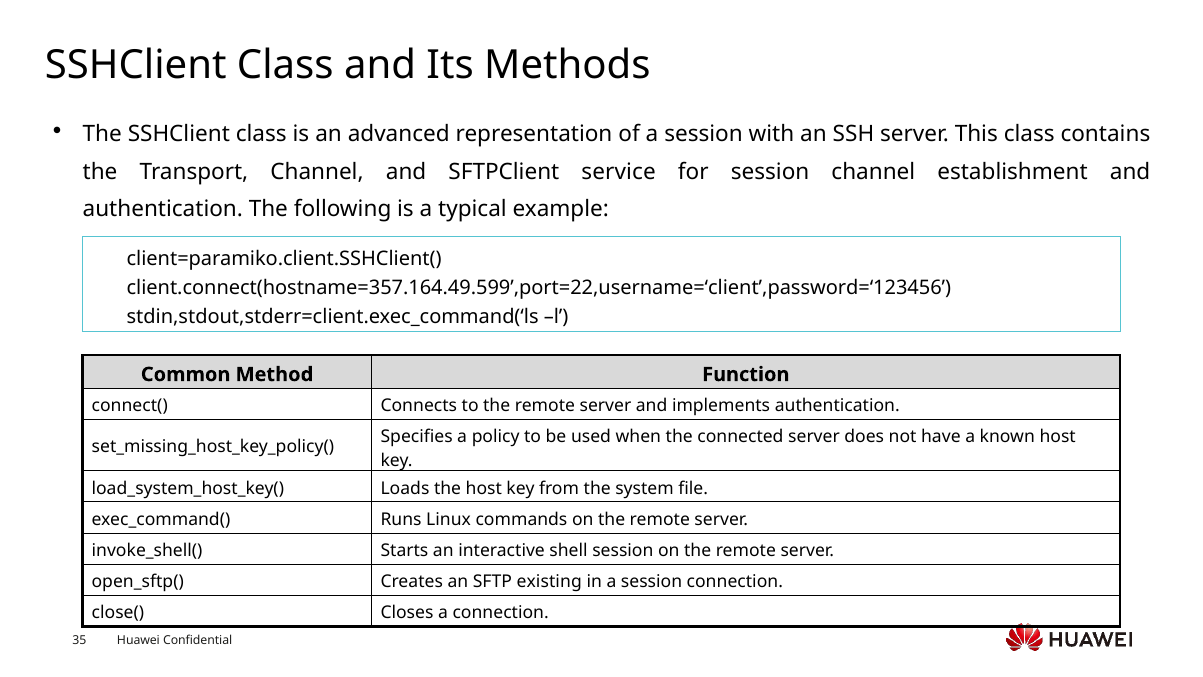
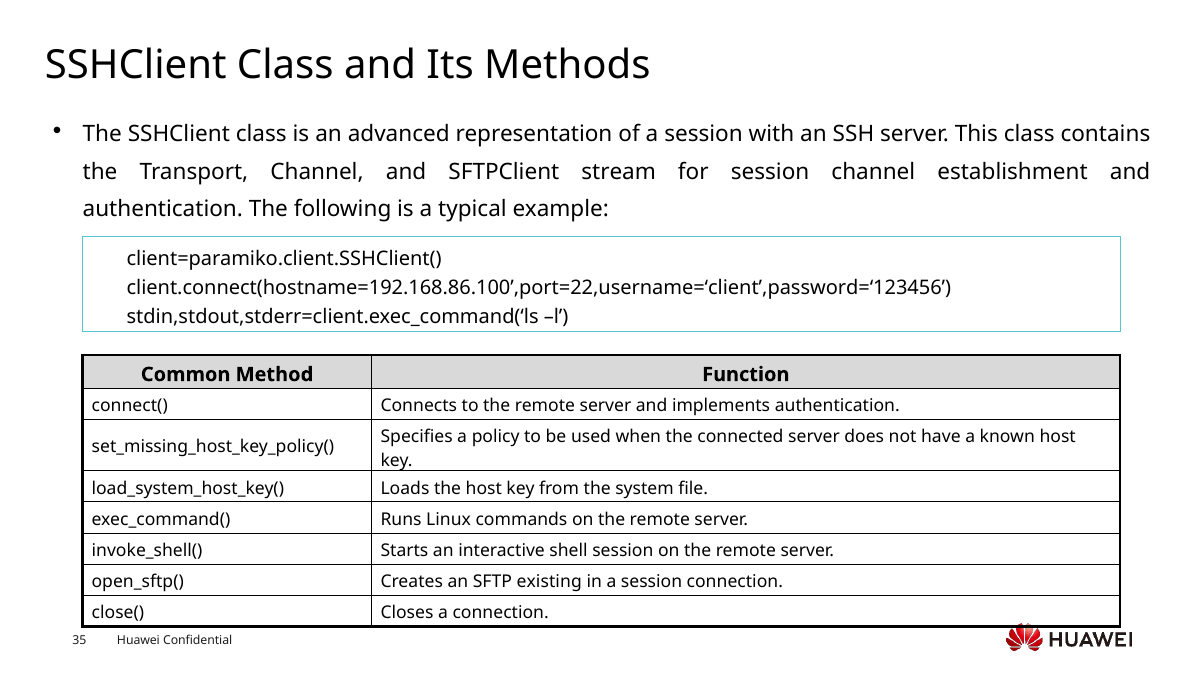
service: service -> stream
client.connect(hostname=357.164.49.599’,port=22,username=‘client’,password=‘123456: client.connect(hostname=357.164.49.599’,port=22,username=‘client’,password=‘123456 -> client.connect(hostname=192.168.86.100’,port=22,username=‘client’,password=‘123456
